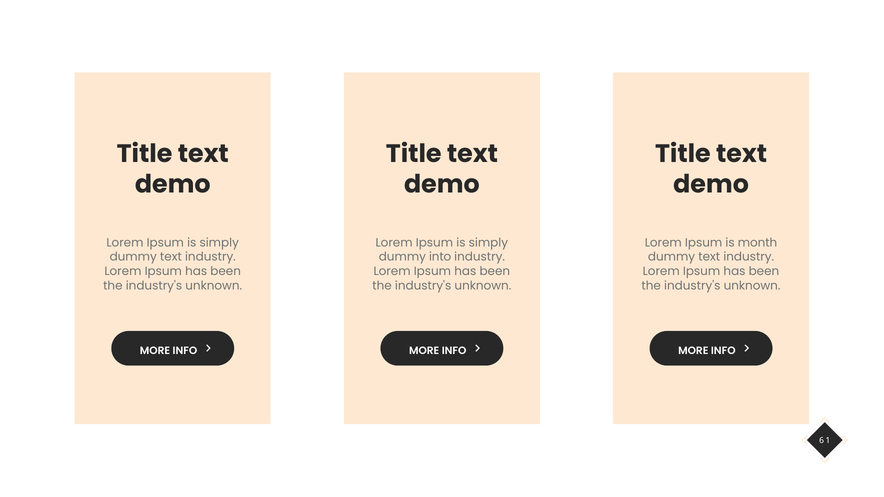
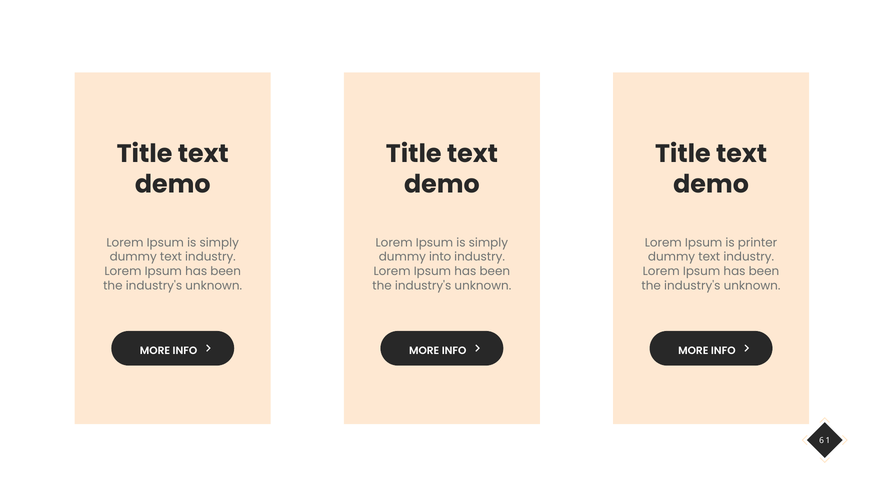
month: month -> printer
